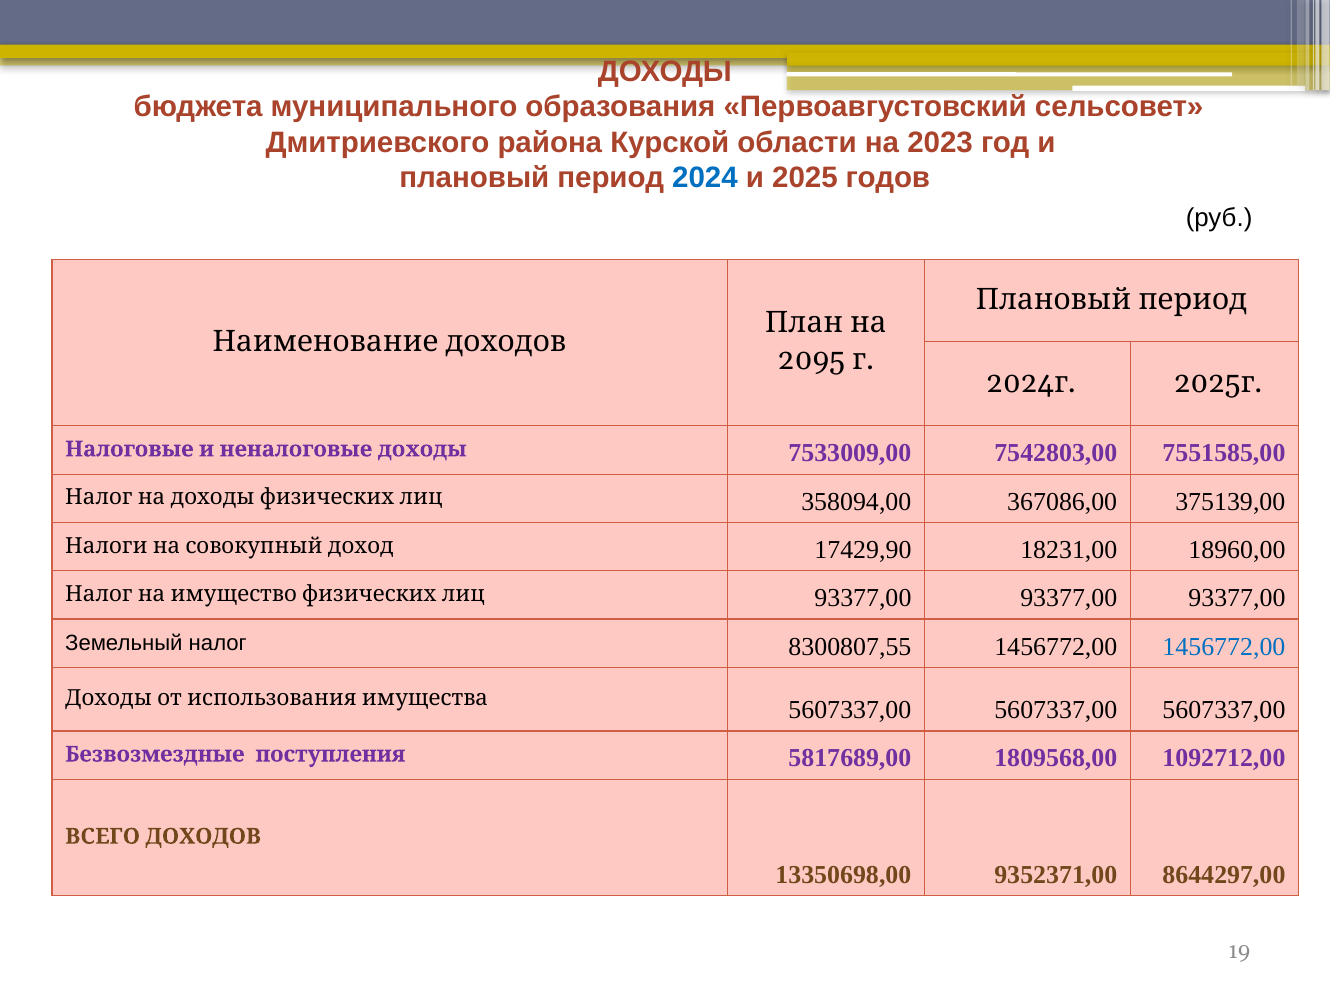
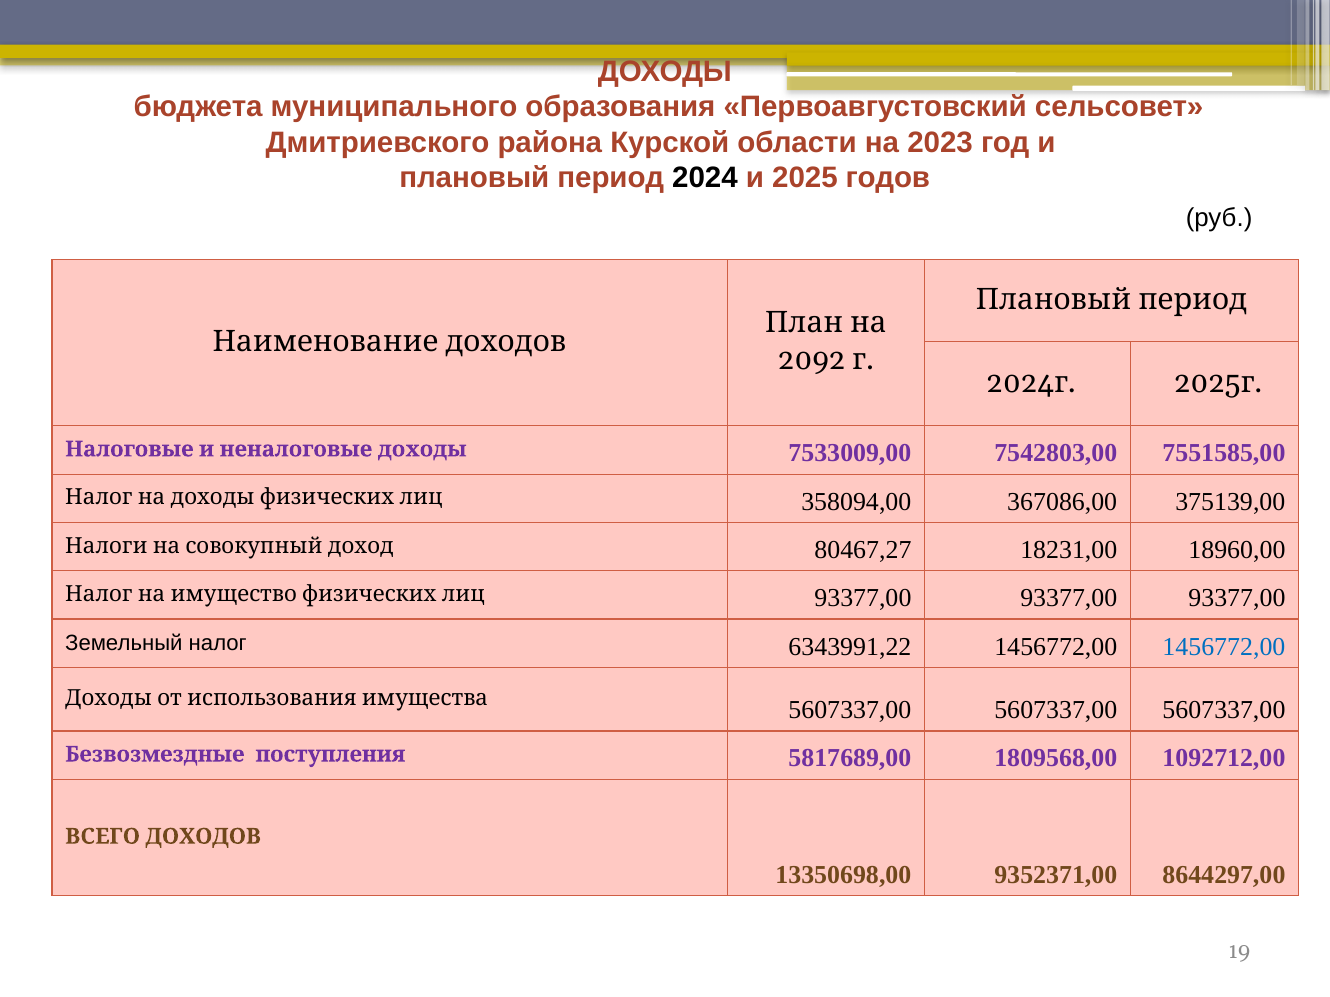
2024 at (705, 178) colour: blue -> black
2095: 2095 -> 2092
17429,90: 17429,90 -> 80467,27
8300807,55: 8300807,55 -> 6343991,22
